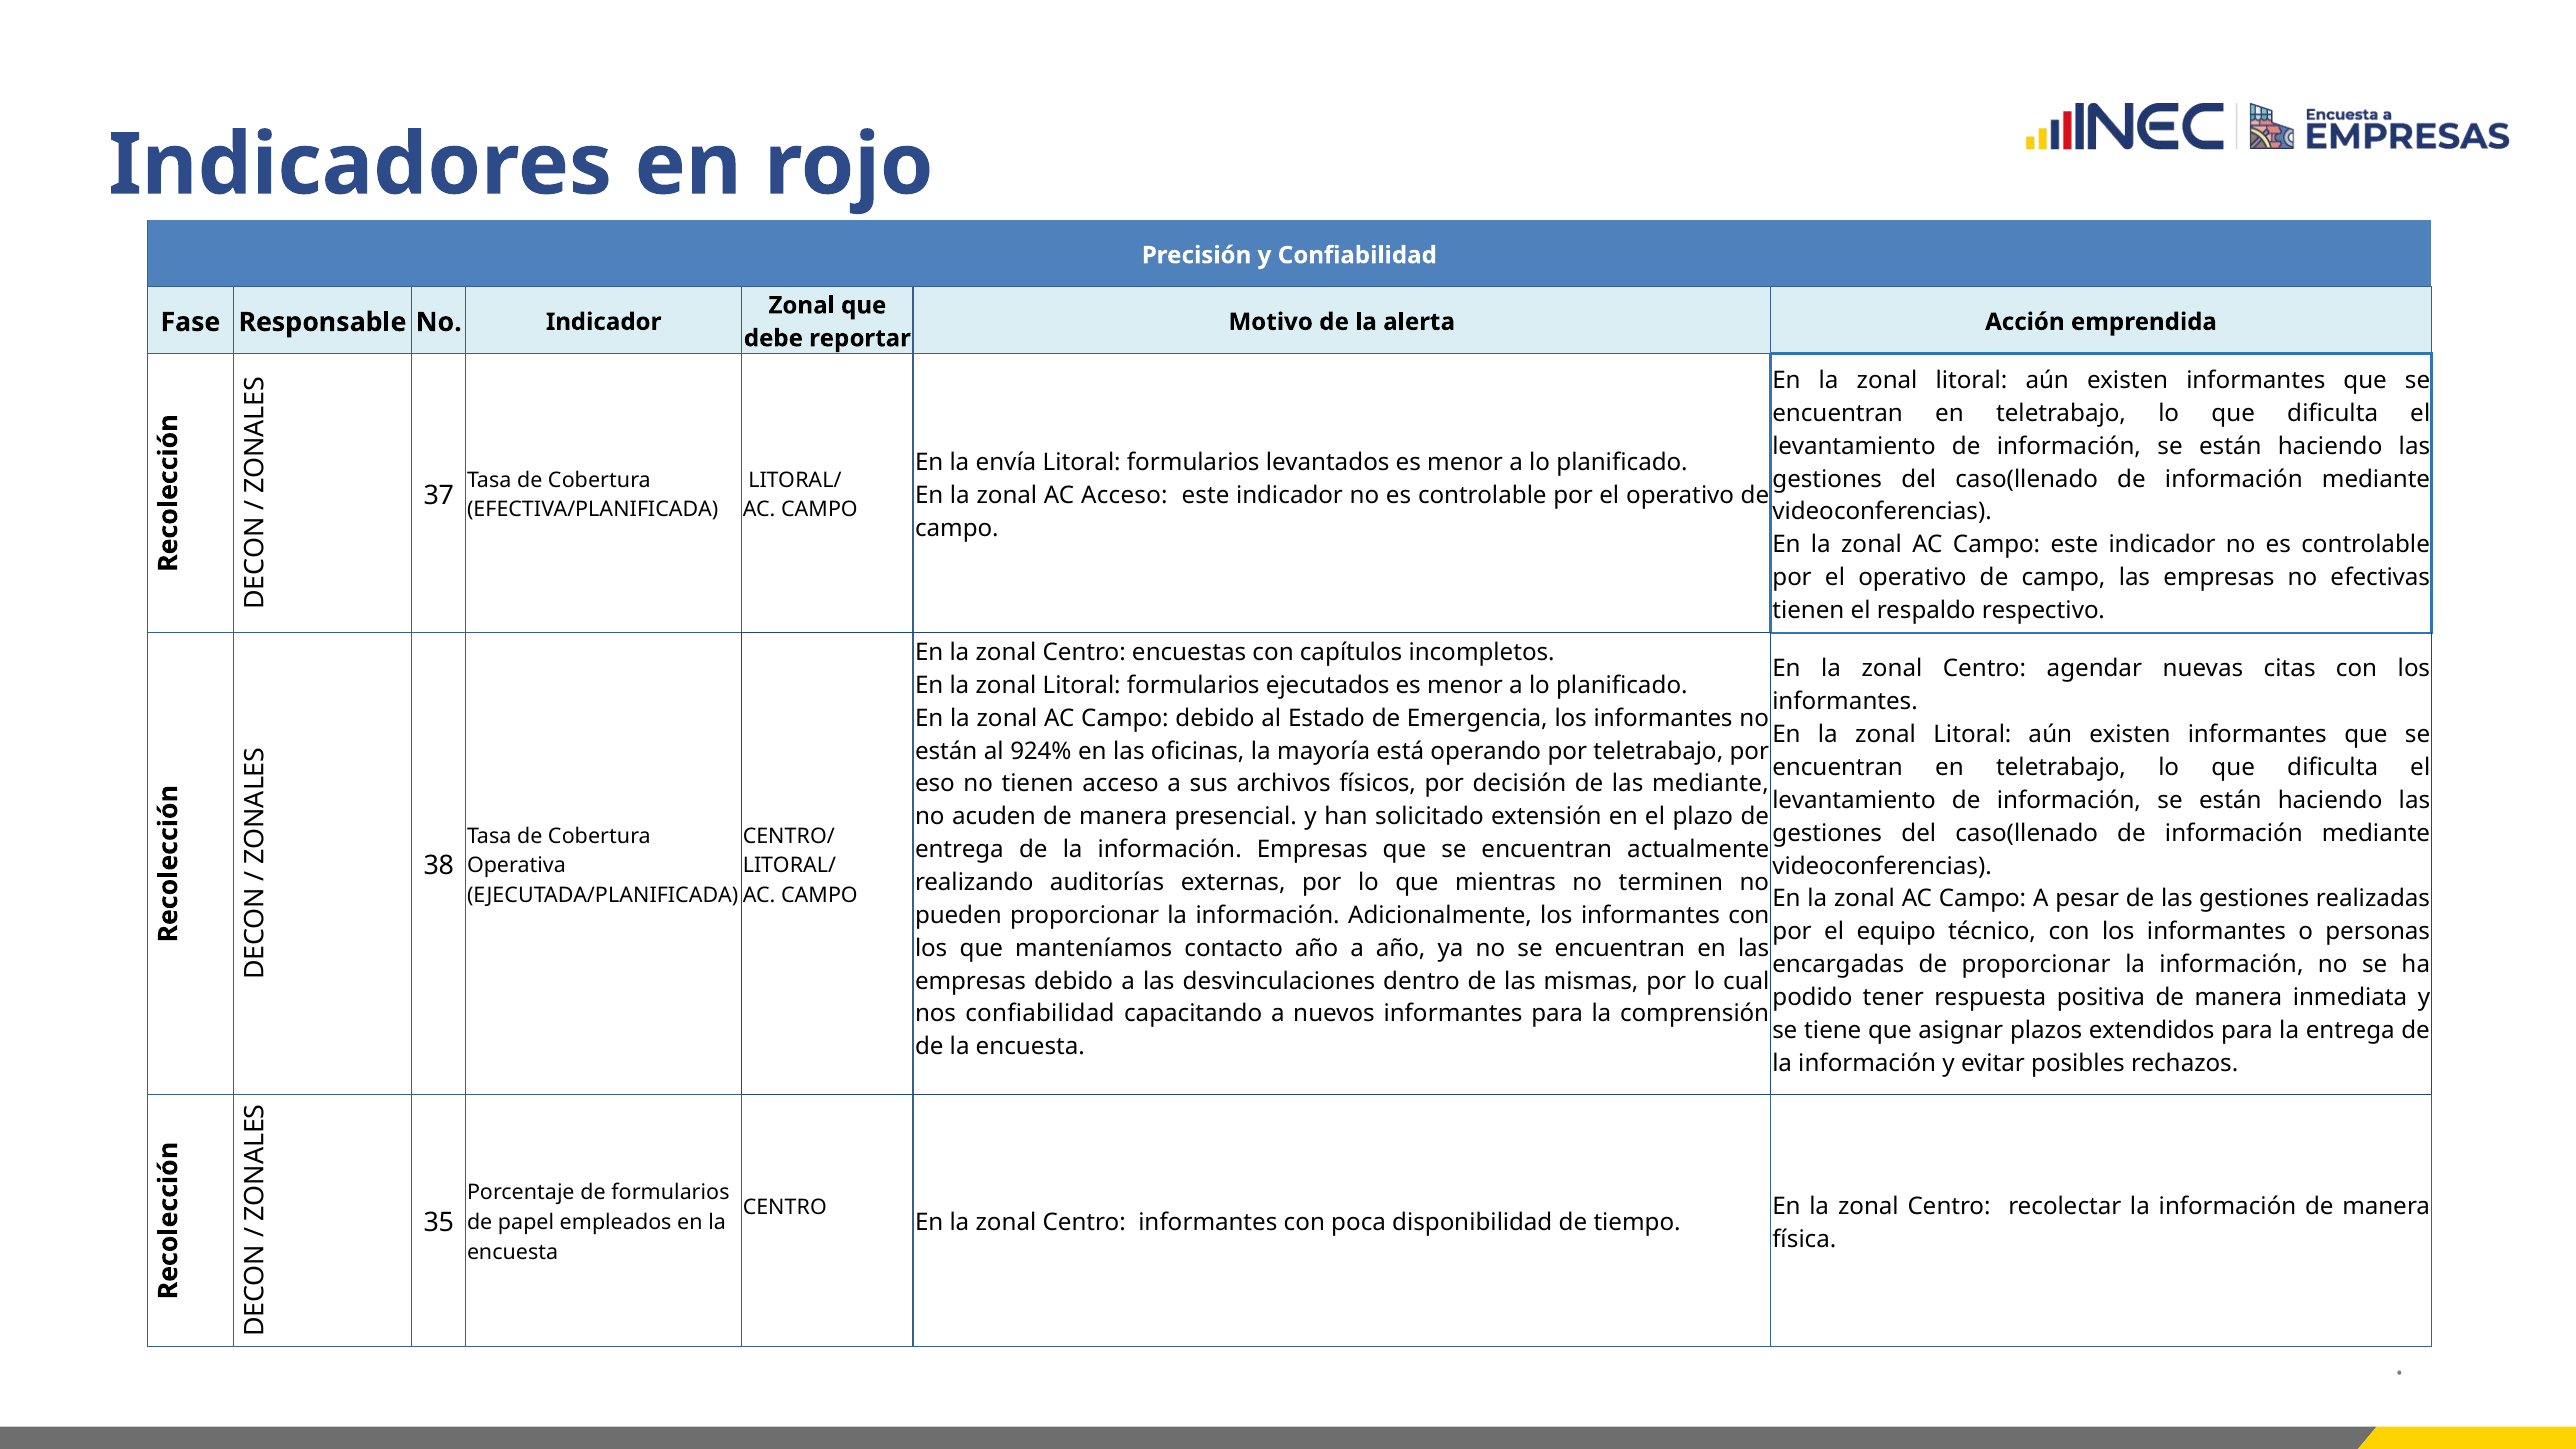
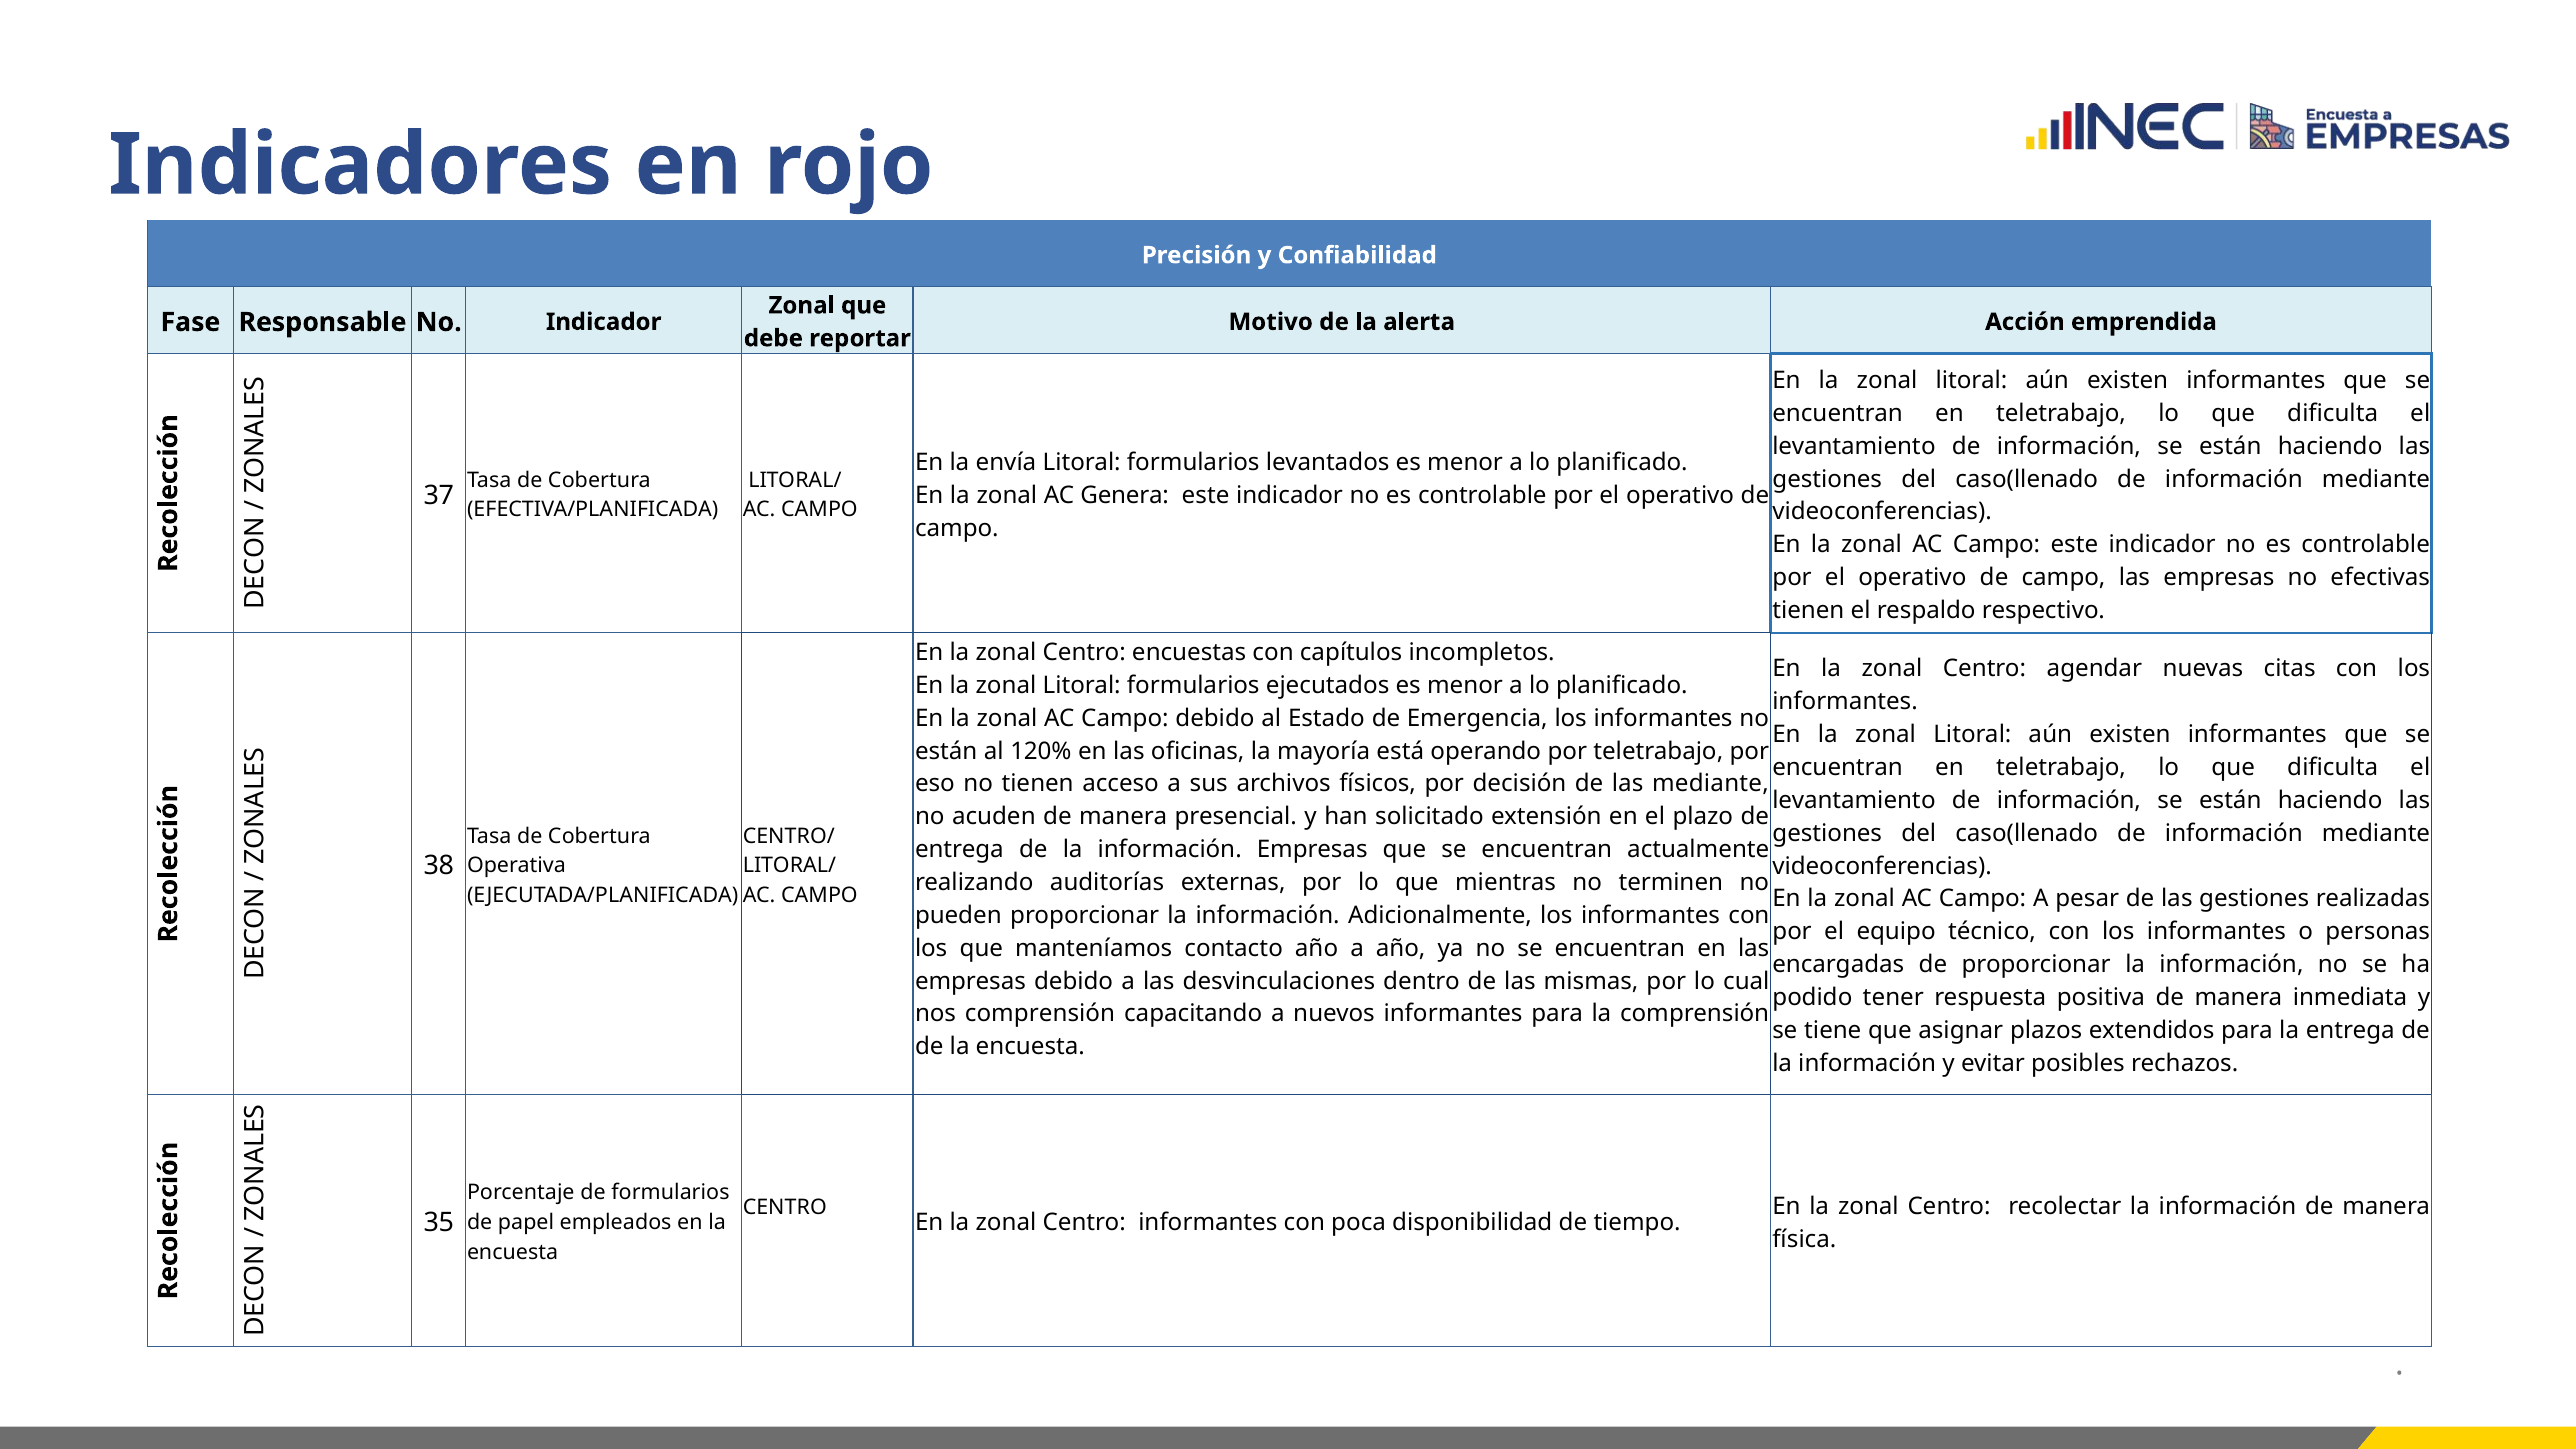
AC Acceso: Acceso -> Genera
924%: 924% -> 120%
nos confiabilidad: confiabilidad -> comprensión
